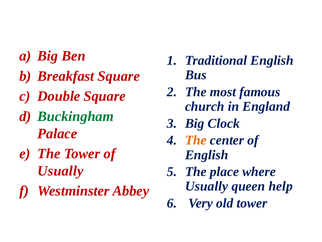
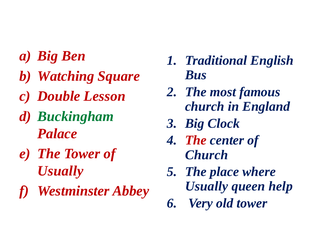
Breakfast: Breakfast -> Watching
Double Square: Square -> Lesson
The at (196, 140) colour: orange -> red
English at (207, 155): English -> Church
